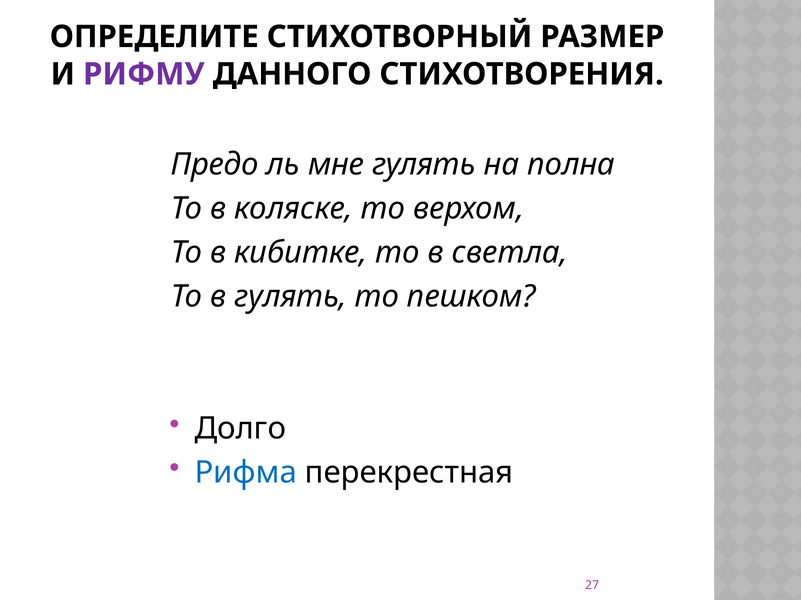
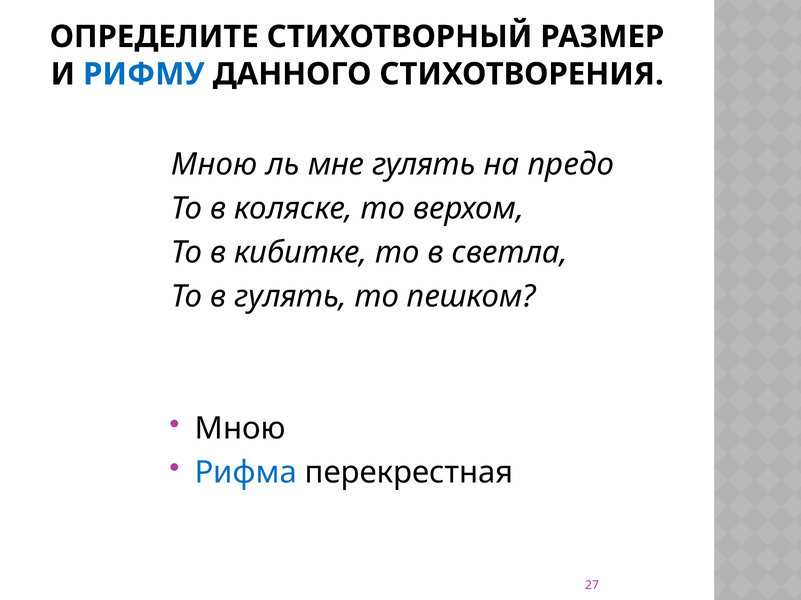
РИФМУ colour: purple -> blue
Предо at (215, 165): Предо -> Мною
полна: полна -> предо
Долго at (240, 429): Долго -> Мною
